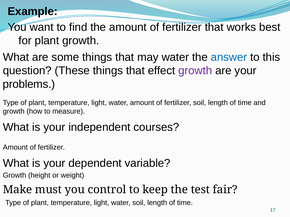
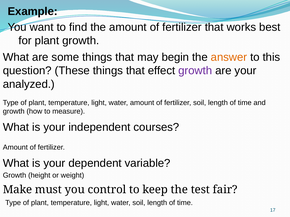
may water: water -> begin
answer colour: blue -> orange
problems: problems -> analyzed
